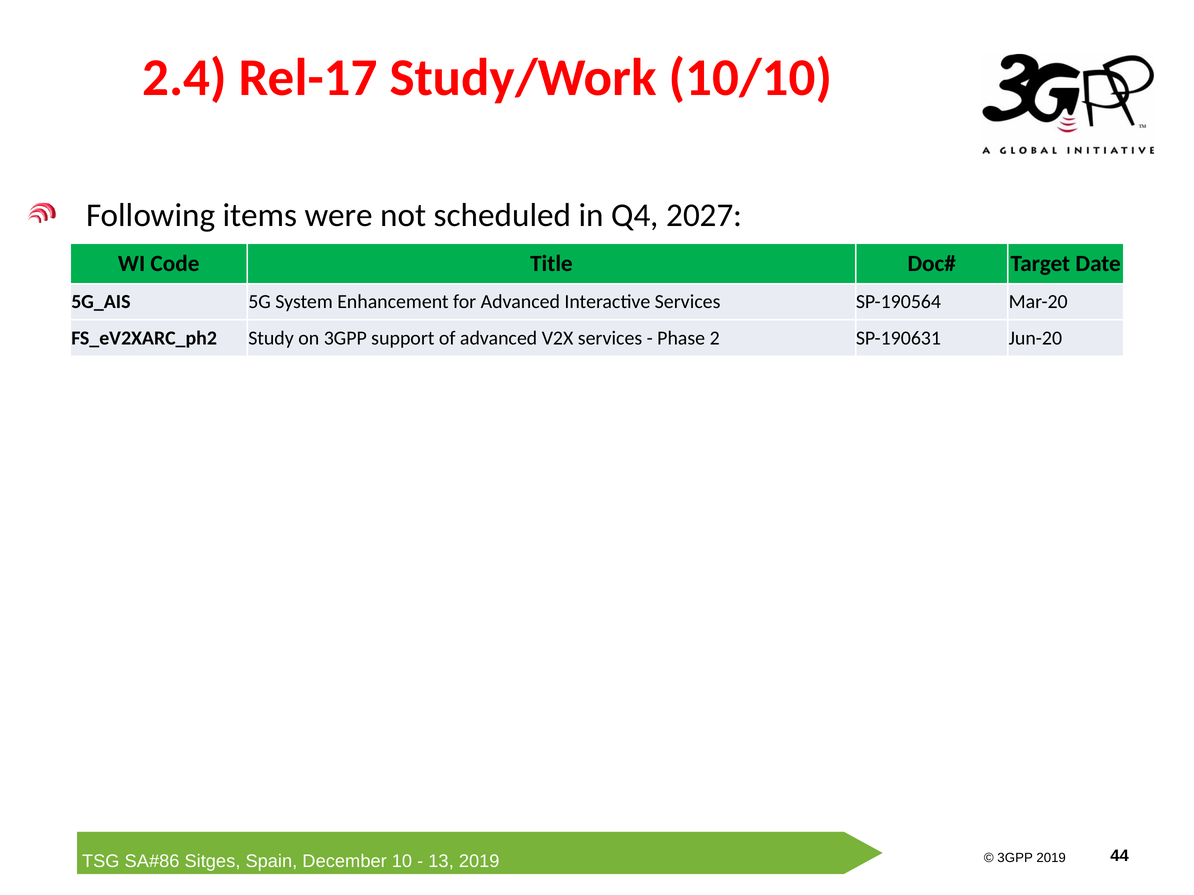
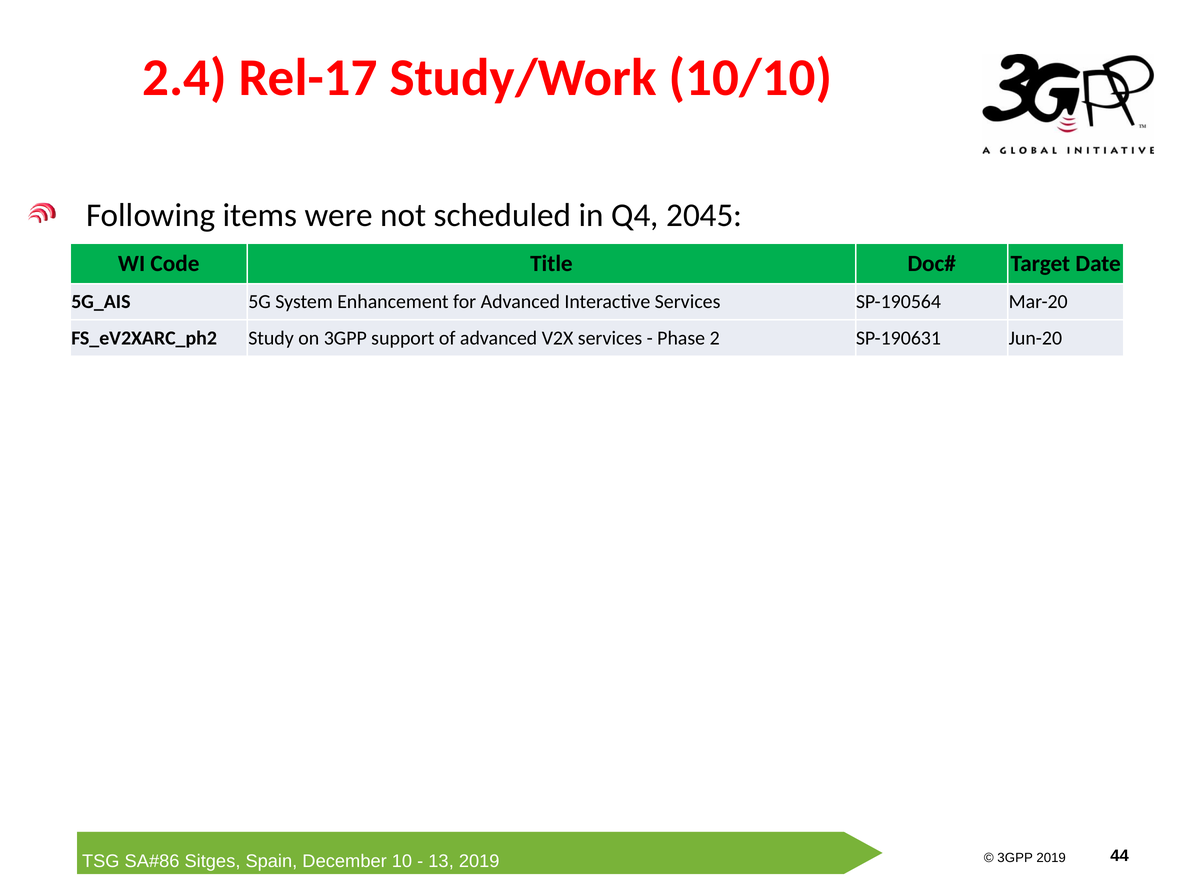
2027: 2027 -> 2045
